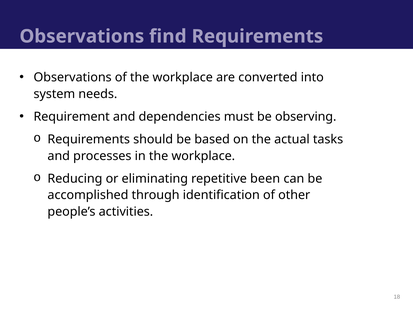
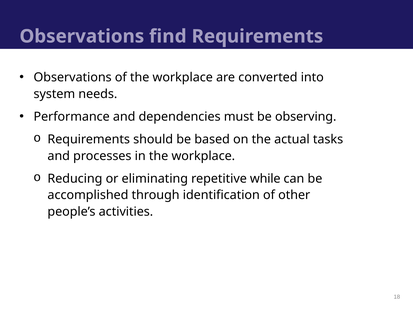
Requirement: Requirement -> Performance
been: been -> while
